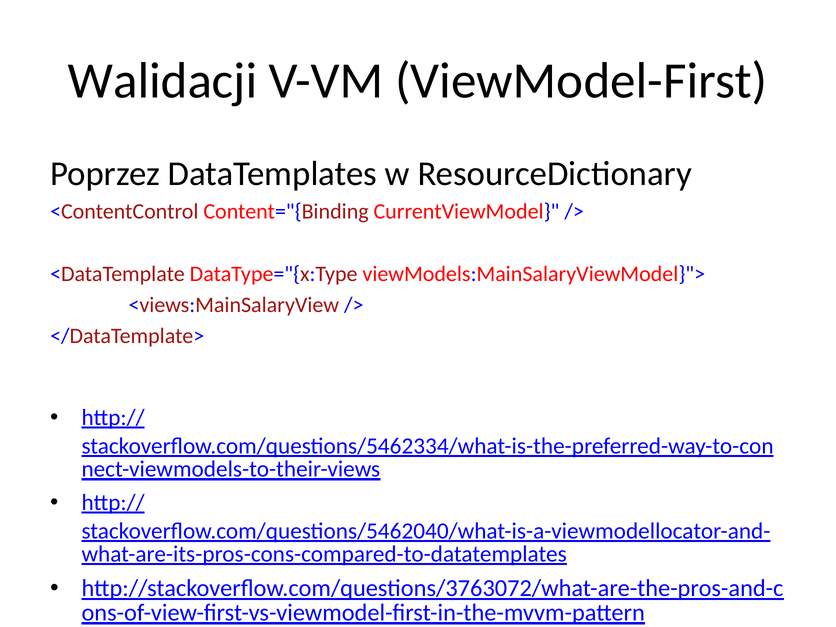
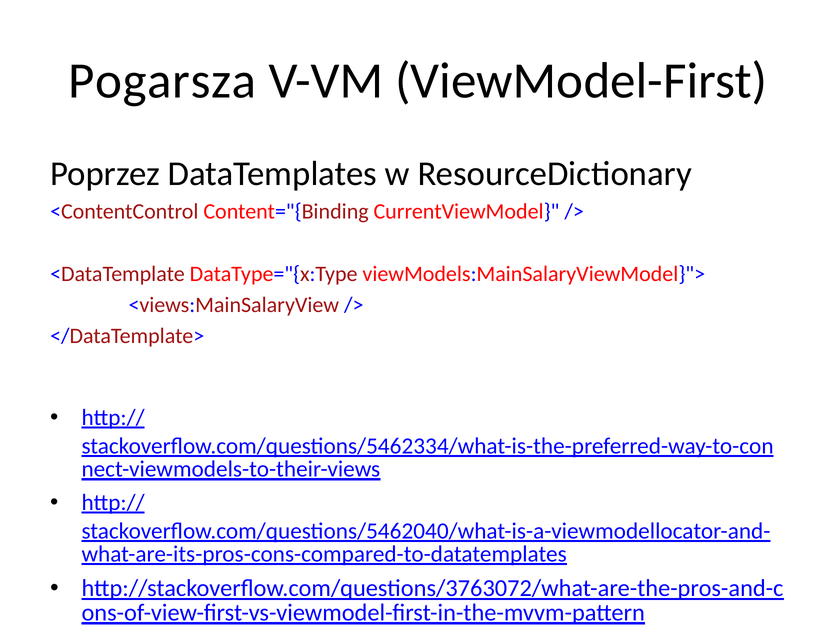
Walidacji: Walidacji -> Pogarsza
